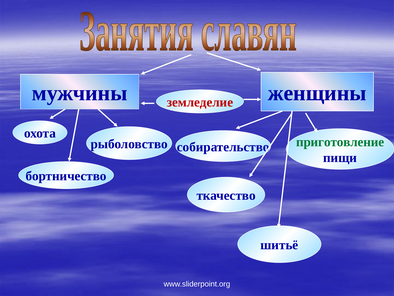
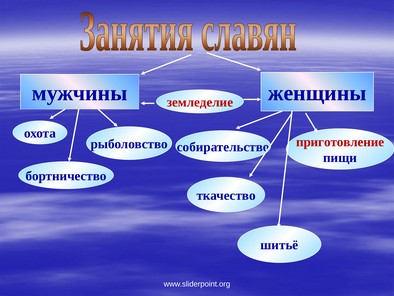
приготовление colour: green -> red
